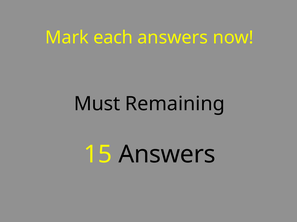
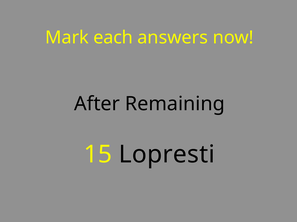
Must: Must -> After
15 Answers: Answers -> Lopresti
